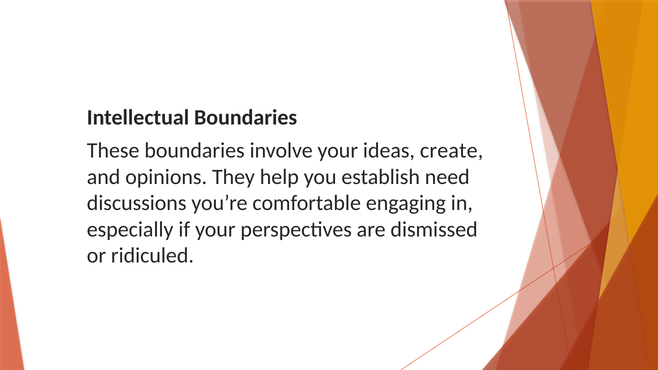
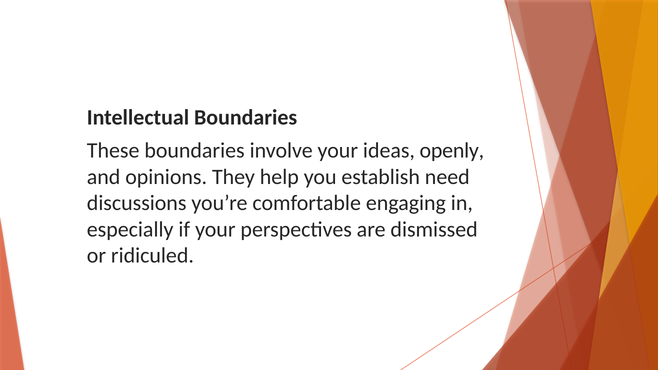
create: create -> openly
